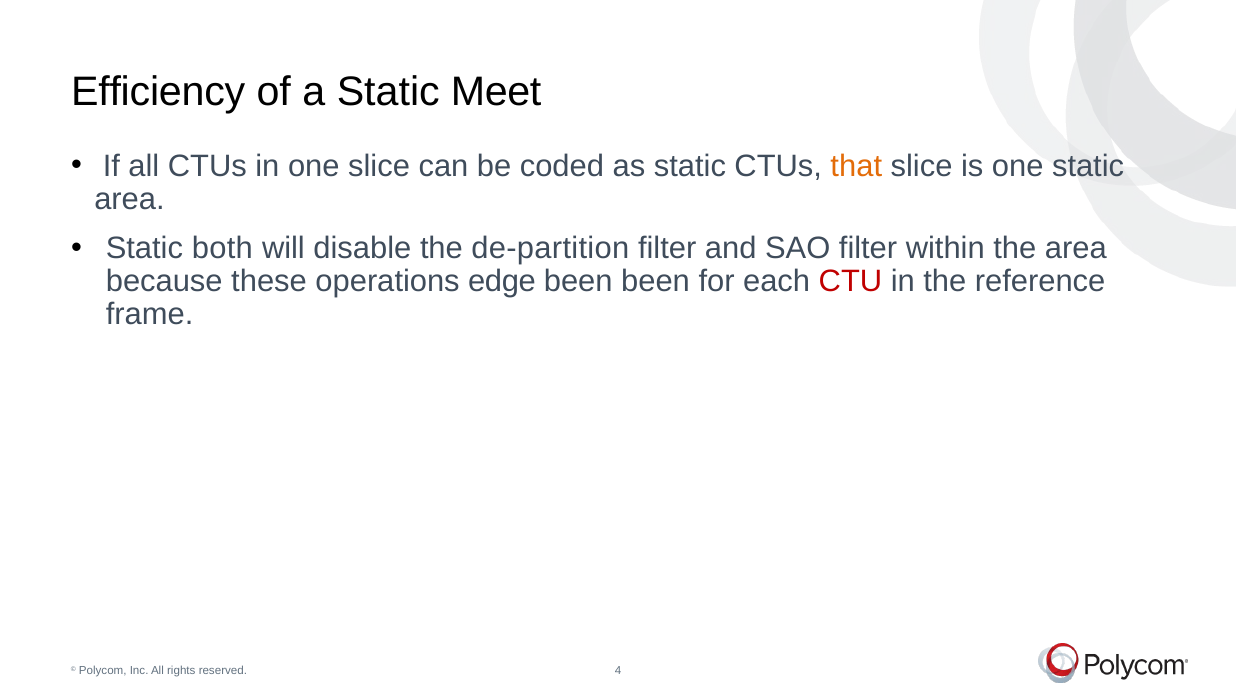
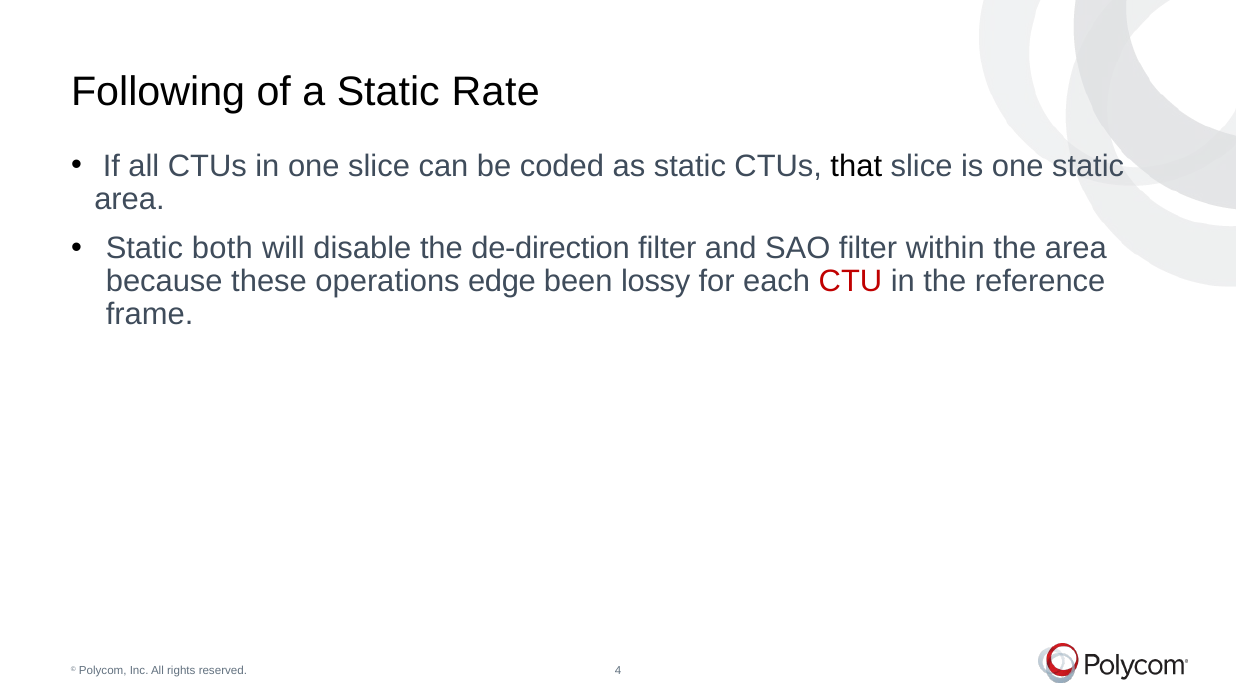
Efficiency: Efficiency -> Following
Meet: Meet -> Rate
that colour: orange -> black
de-partition: de-partition -> de-direction
been been: been -> lossy
